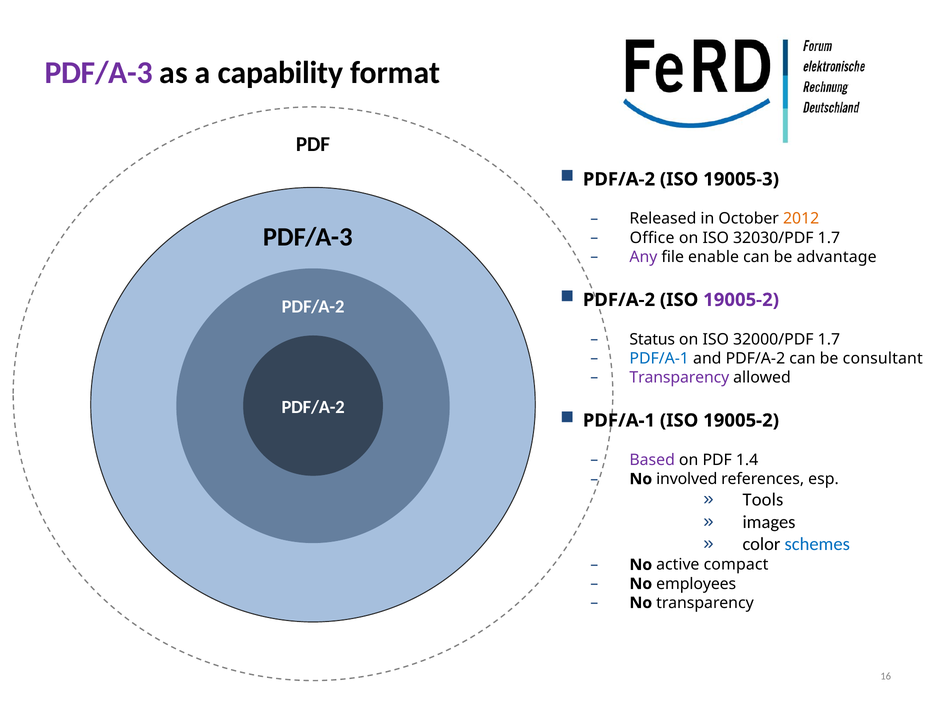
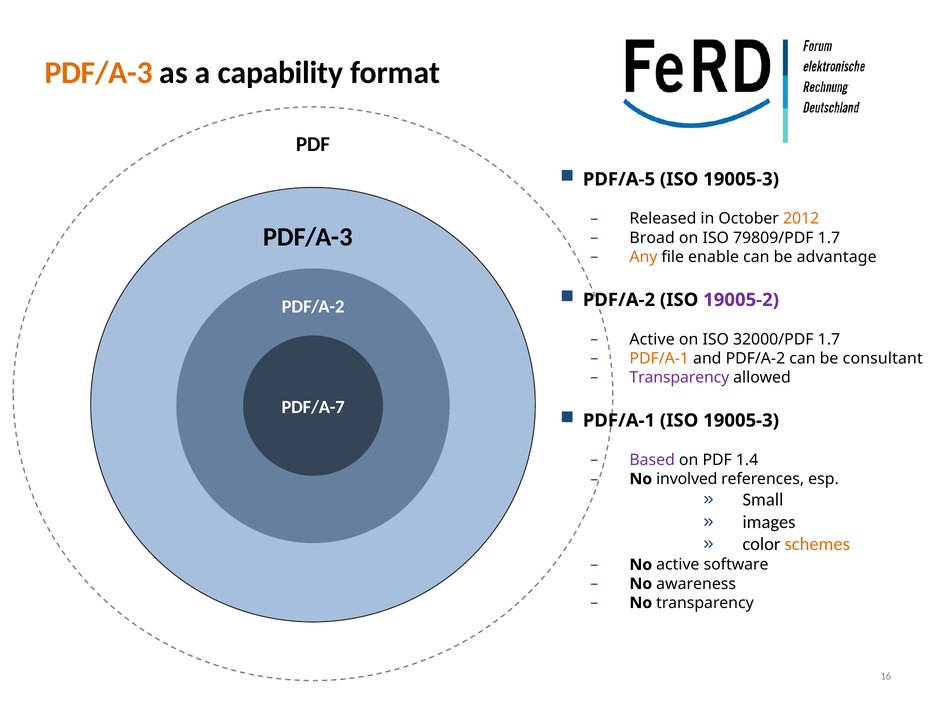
PDF/A-3 at (99, 73) colour: purple -> orange
PDF/A-2 at (619, 179): PDF/A-2 -> PDF/A-5
Office: Office -> Broad
32030/PDF: 32030/PDF -> 79809/PDF
Any colour: purple -> orange
Status at (652, 339): Status -> Active
PDF/A-1 at (659, 358) colour: blue -> orange
PDF/A-2 at (313, 407): PDF/A-2 -> PDF/A-7
PDF/A-1 ISO 19005-2: 19005-2 -> 19005-3
Tools: Tools -> Small
schemes colour: blue -> orange
compact: compact -> software
employees: employees -> awareness
